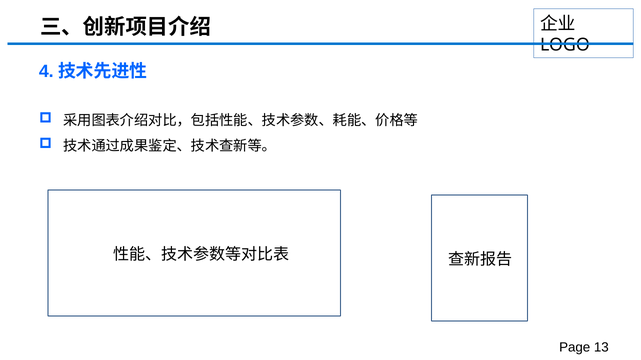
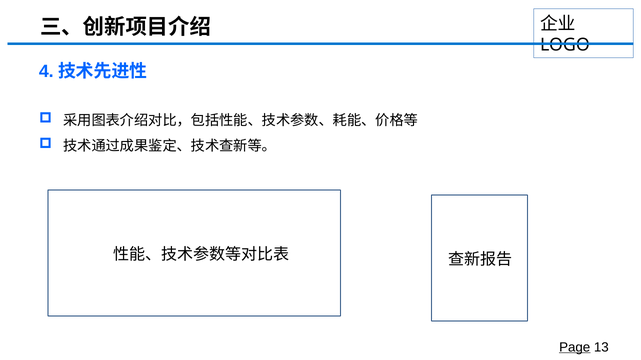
Page underline: none -> present
